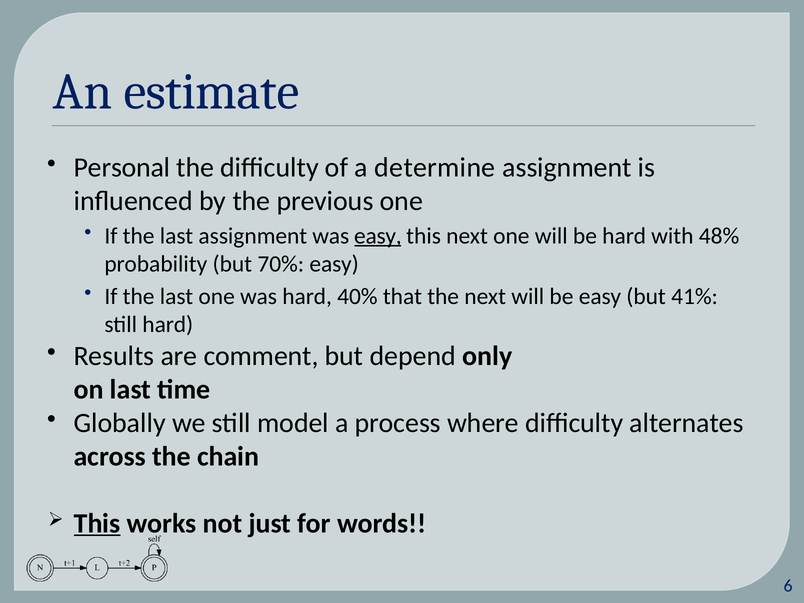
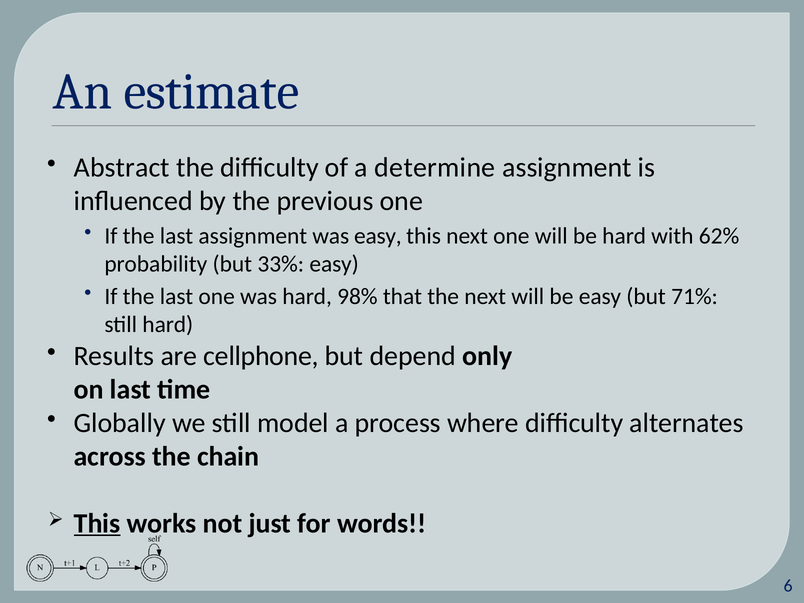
Personal: Personal -> Abstract
easy at (378, 236) underline: present -> none
48%: 48% -> 62%
70%: 70% -> 33%
40%: 40% -> 98%
41%: 41% -> 71%
comment: comment -> cellphone
